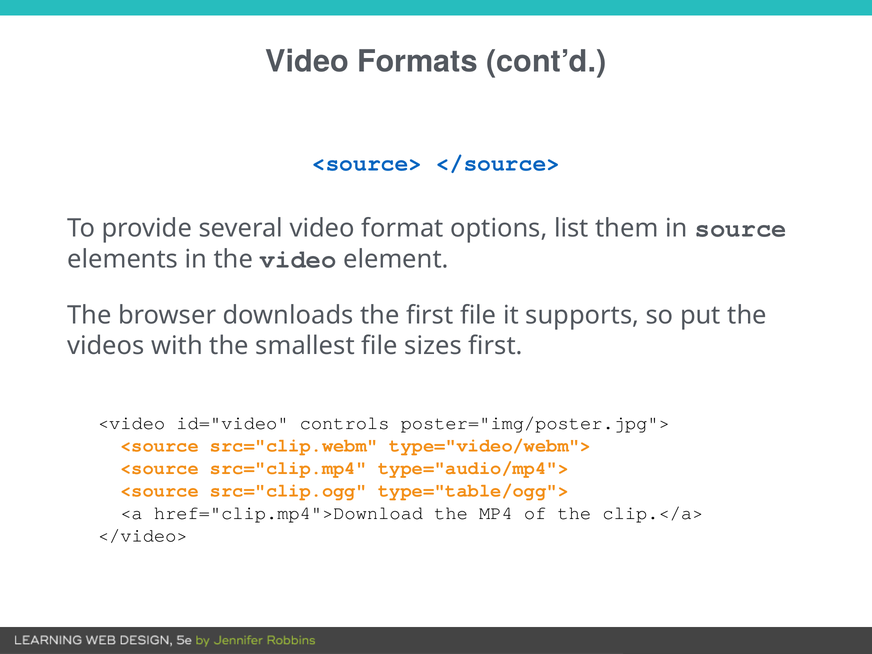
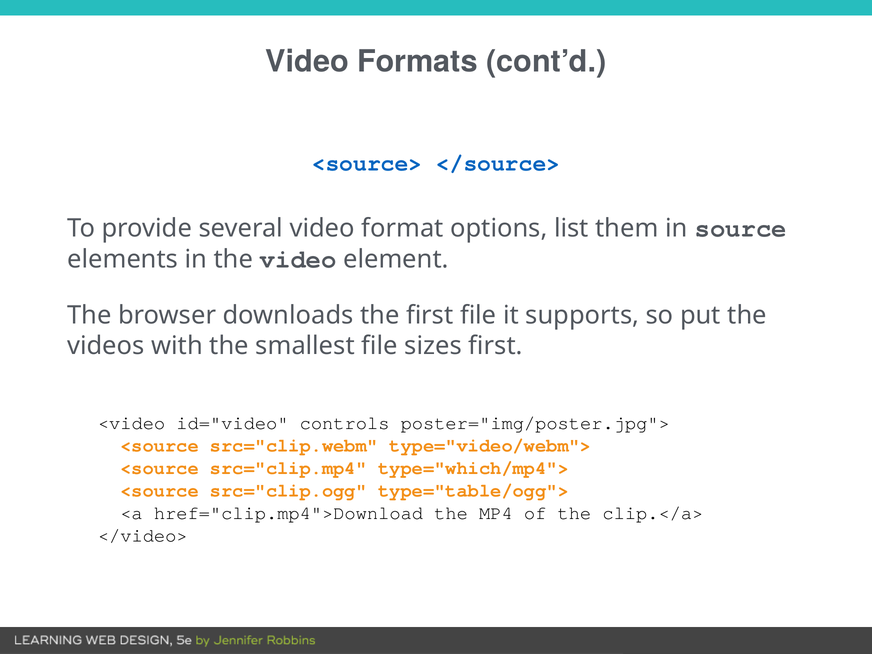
type="audio/mp4">: type="audio/mp4"> -> type="which/mp4">
